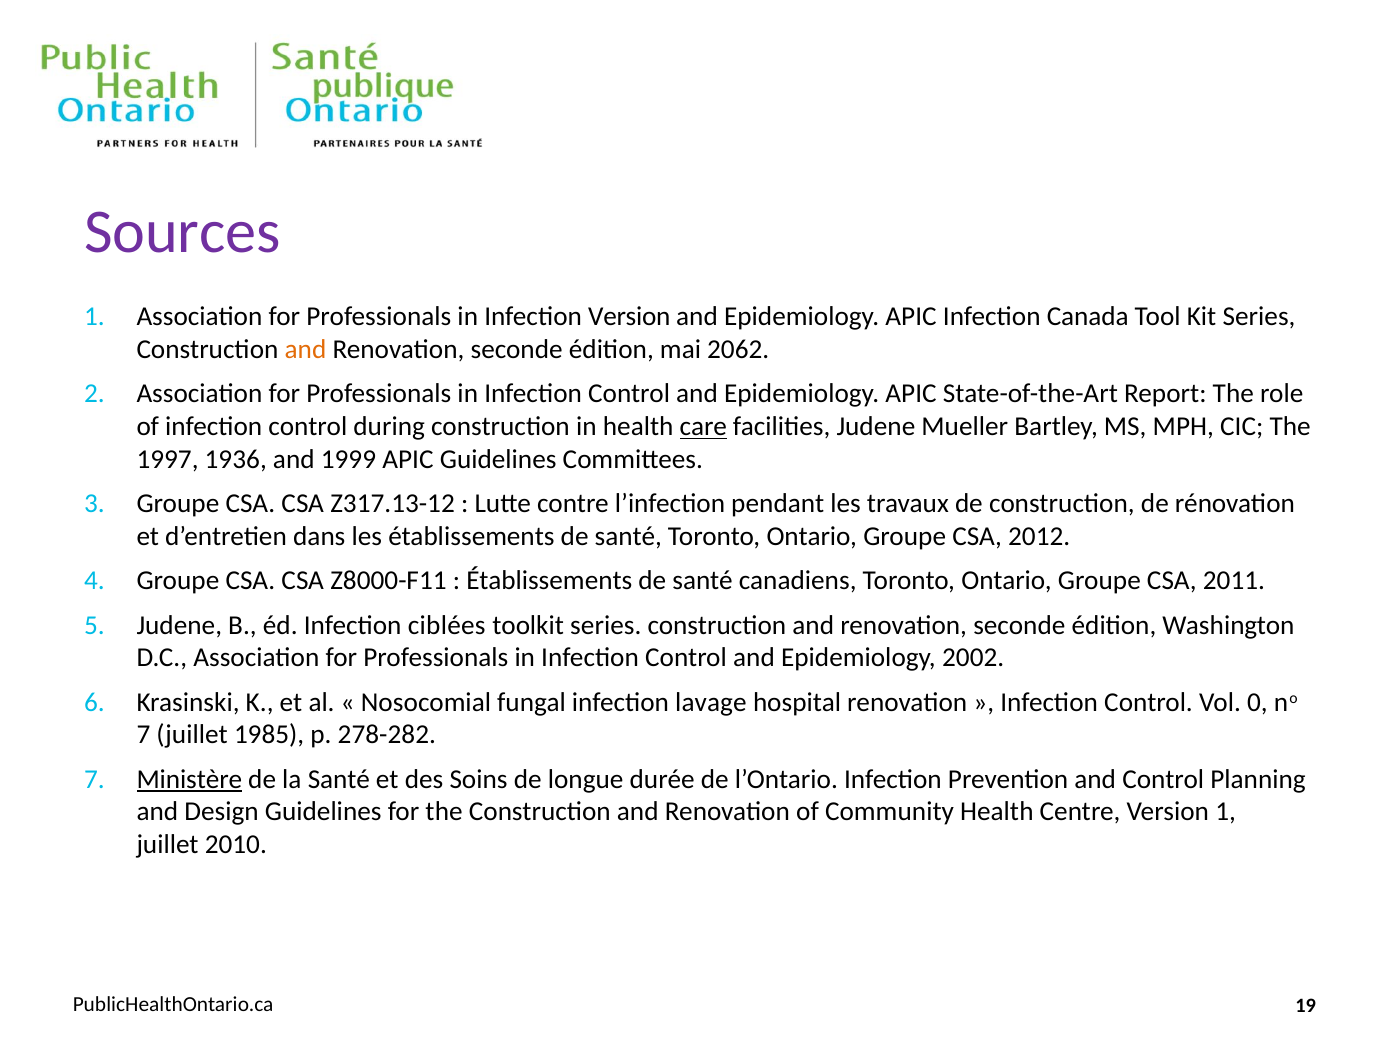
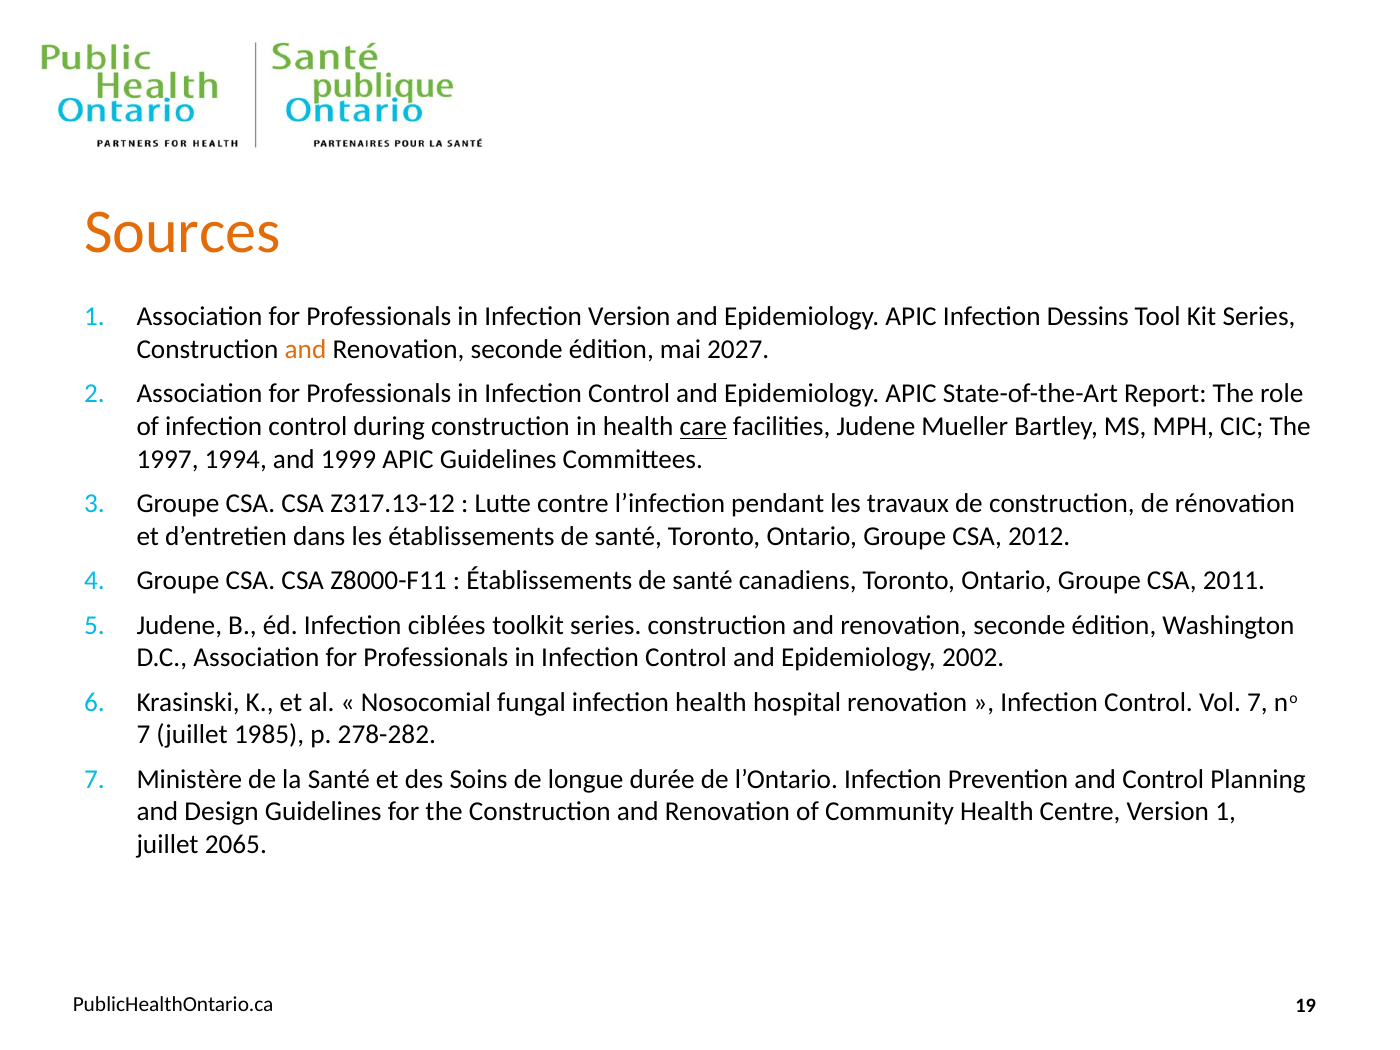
Sources colour: purple -> orange
Canada: Canada -> Dessins
2062: 2062 -> 2027
1936: 1936 -> 1994
infection lavage: lavage -> health
Vol 0: 0 -> 7
Ministère underline: present -> none
2010: 2010 -> 2065
